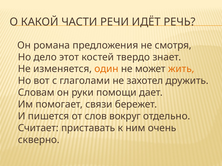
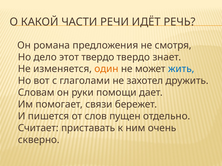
этот костей: костей -> твердо
жить colour: orange -> blue
вокруг: вокруг -> пущен
